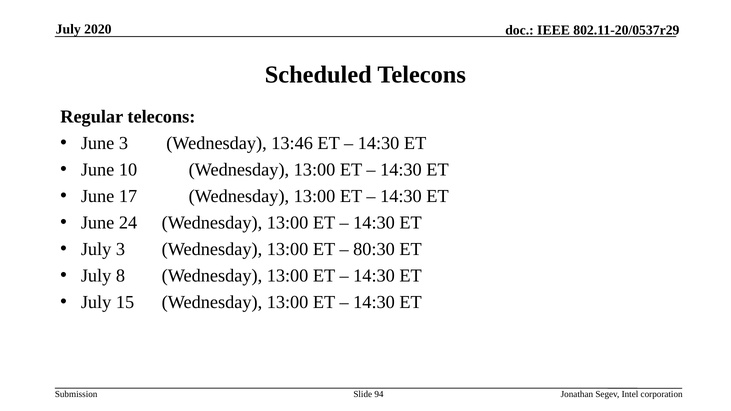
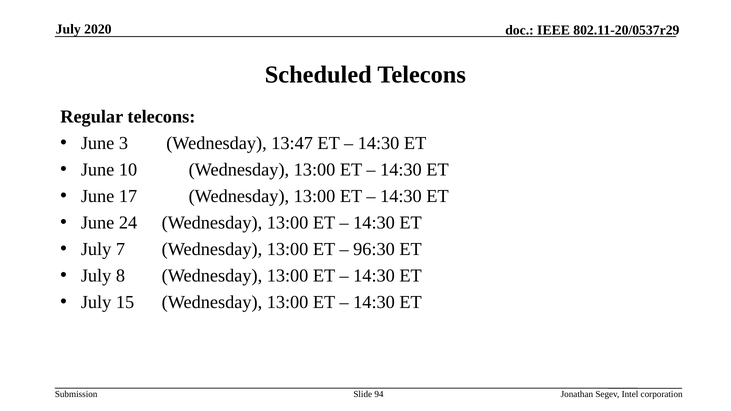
13:46: 13:46 -> 13:47
July 3: 3 -> 7
80:30: 80:30 -> 96:30
